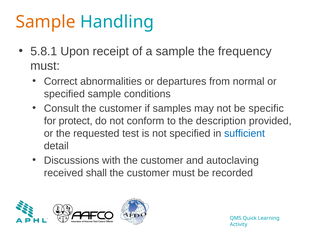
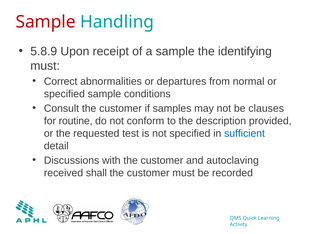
Sample at (46, 22) colour: orange -> red
5.8.1: 5.8.1 -> 5.8.9
frequency: frequency -> identifying
specific: specific -> clauses
protect: protect -> routine
